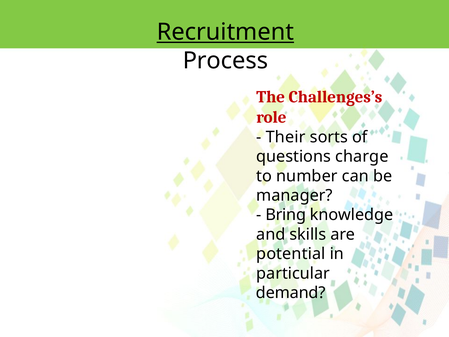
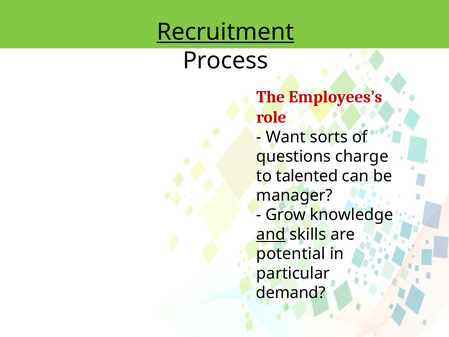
Challenges’s: Challenges’s -> Employees’s
Their: Their -> Want
number: number -> talented
Bring: Bring -> Grow
and underline: none -> present
